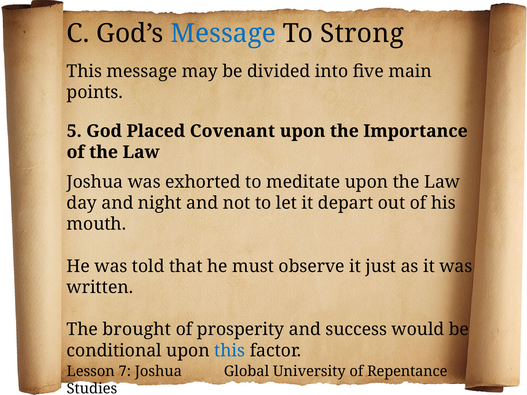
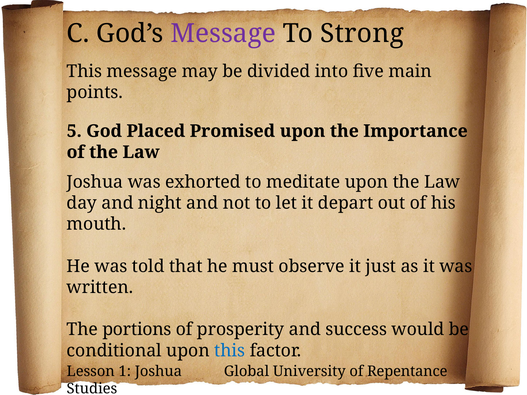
Message at (223, 33) colour: blue -> purple
Covenant: Covenant -> Promised
brought: brought -> portions
7: 7 -> 1
